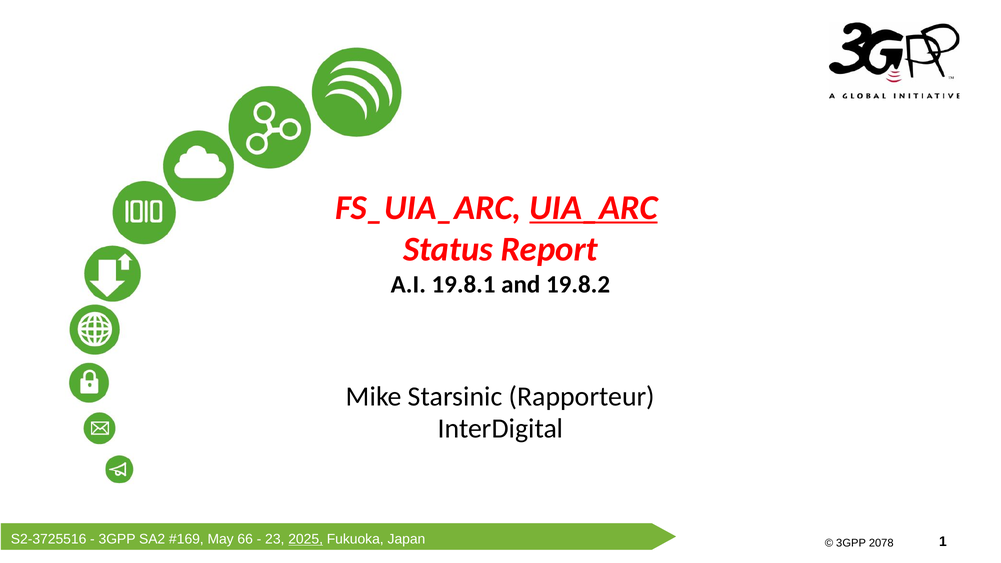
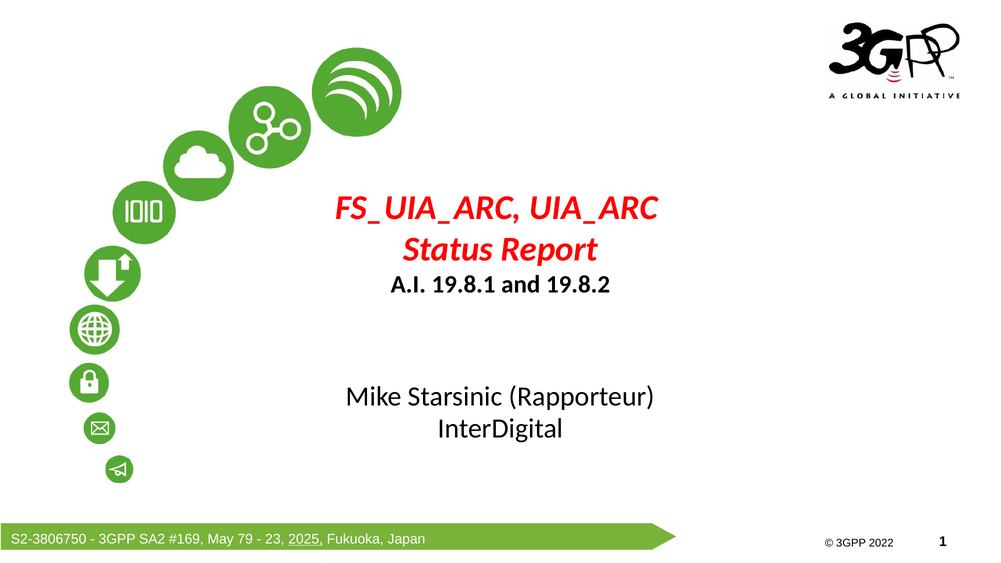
UIA_ARC underline: present -> none
S2-3725516: S2-3725516 -> S2-3806750
66: 66 -> 79
2078: 2078 -> 2022
